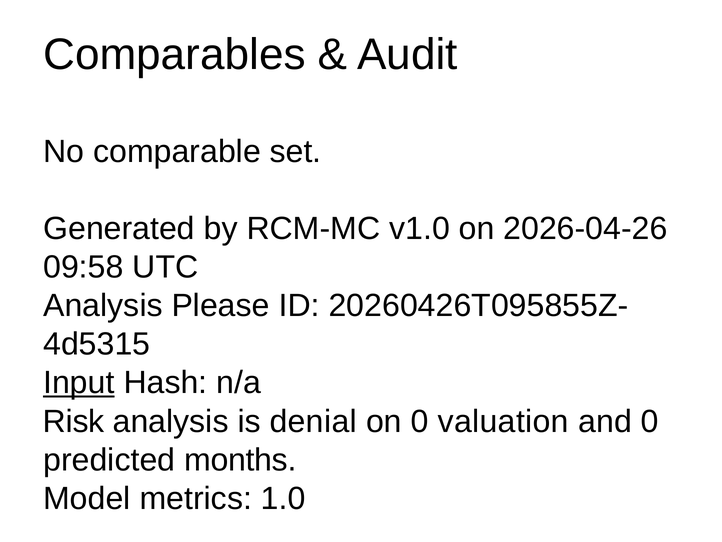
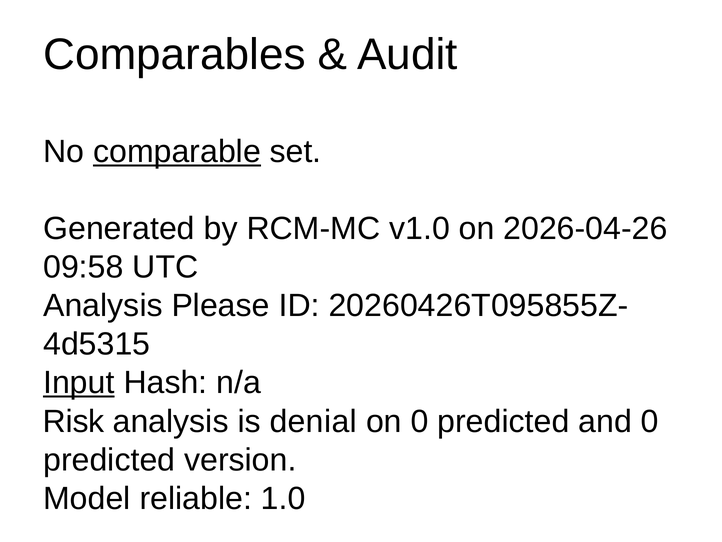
comparable underline: none -> present
on 0 valuation: valuation -> predicted
months: months -> version
metrics: metrics -> reliable
